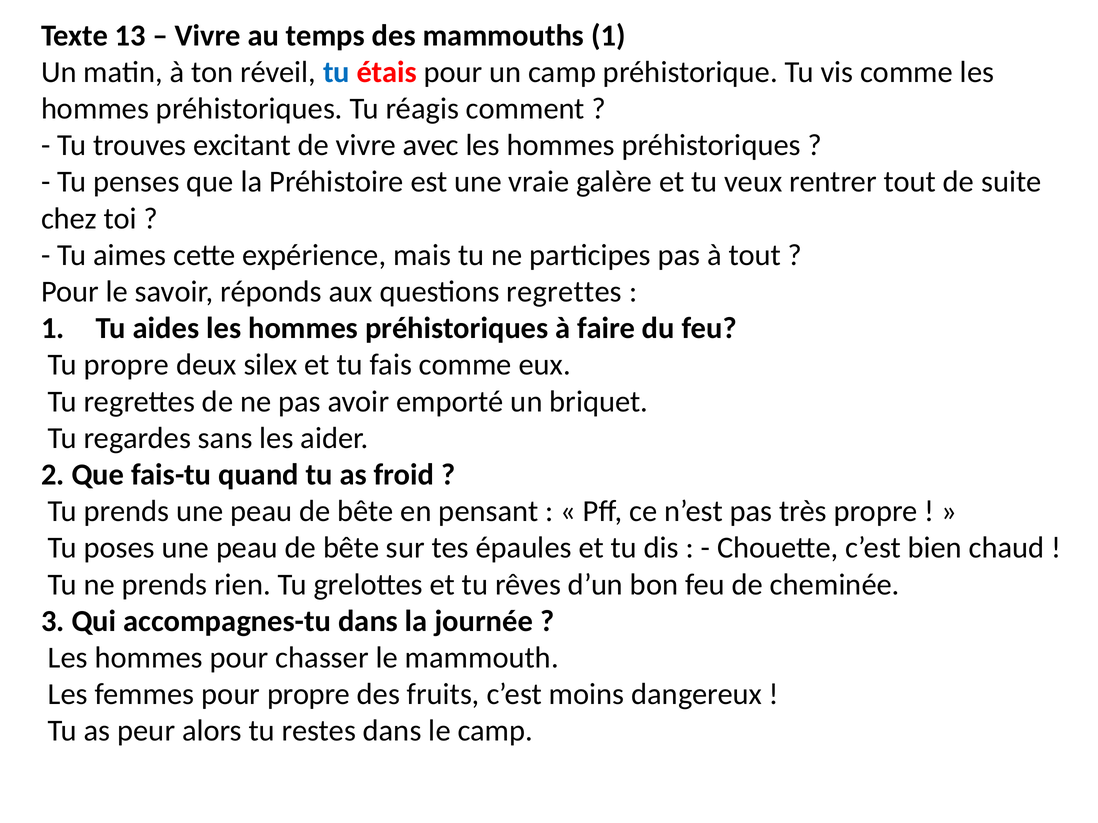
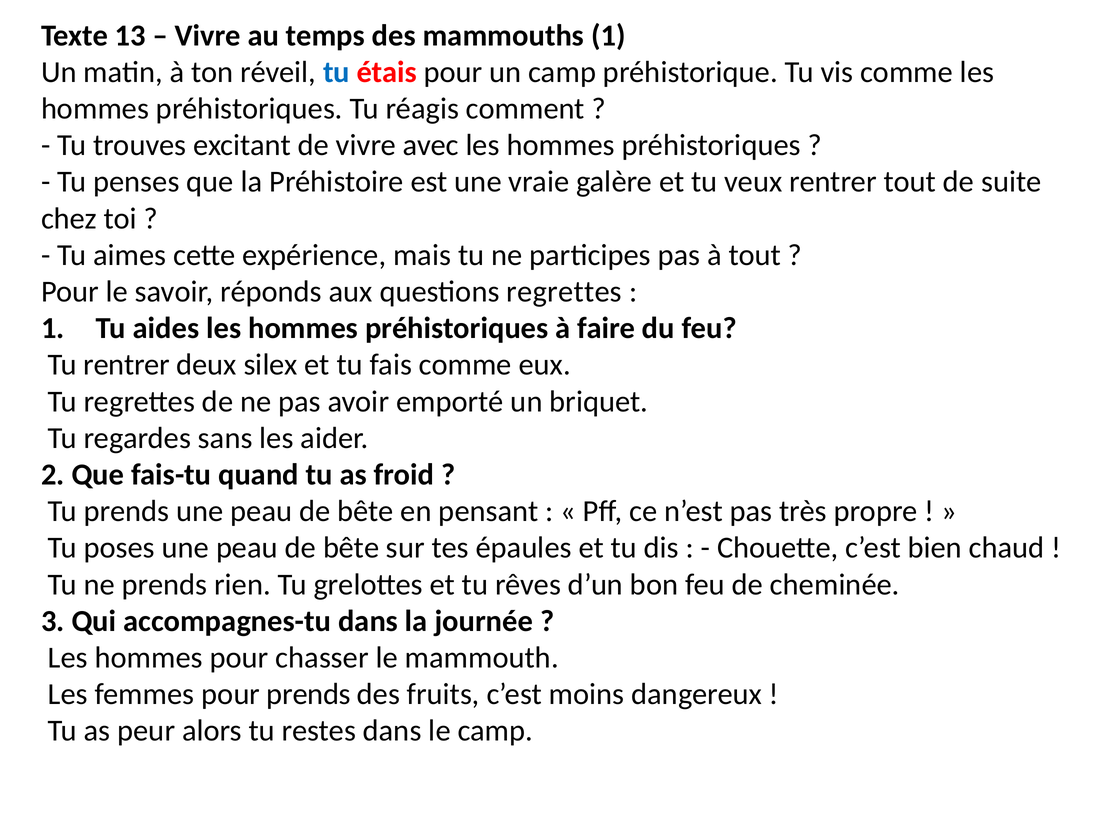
Tu propre: propre -> rentrer
pour propre: propre -> prends
